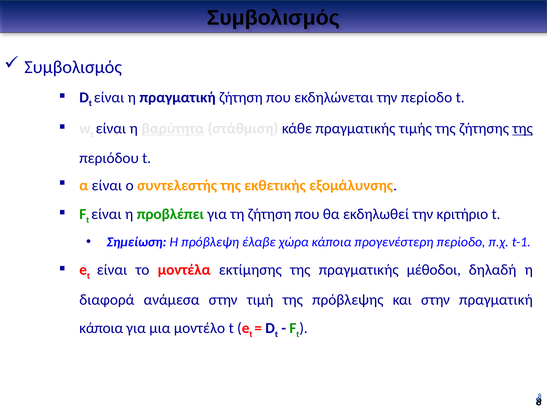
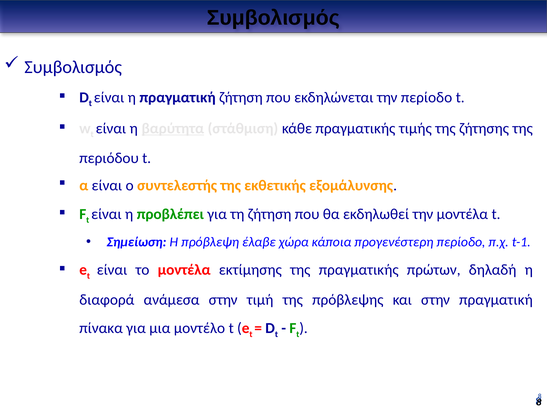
της at (523, 129) underline: present -> none
την κριτήριο: κριτήριο -> μοντέλα
μέθοδοι: μέθοδοι -> πρώτων
κάποια at (101, 328): κάποια -> πίνακα
